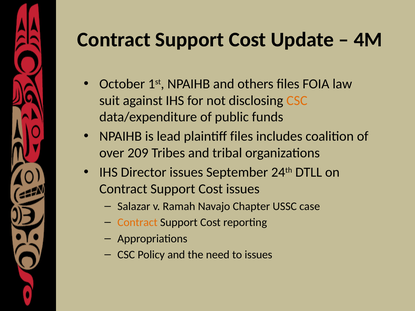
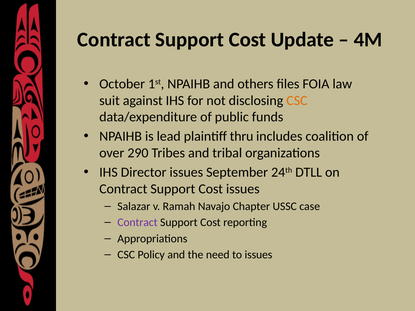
plaintiff files: files -> thru
209: 209 -> 290
Contract at (137, 223) colour: orange -> purple
